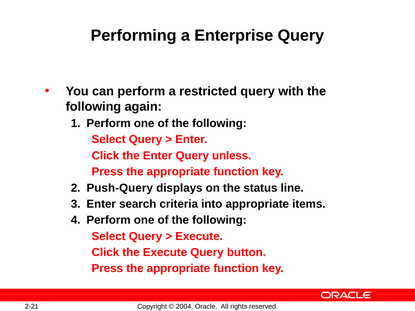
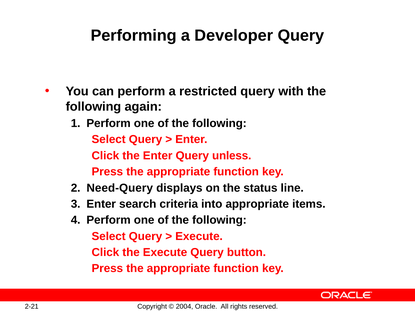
Enterprise: Enterprise -> Developer
Push-Query: Push-Query -> Need-Query
